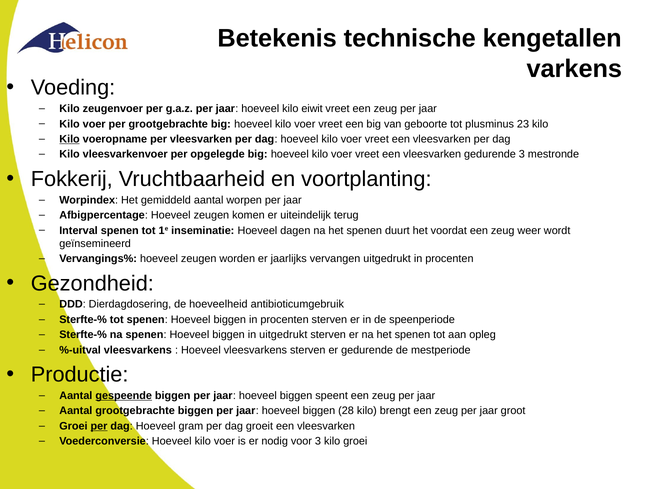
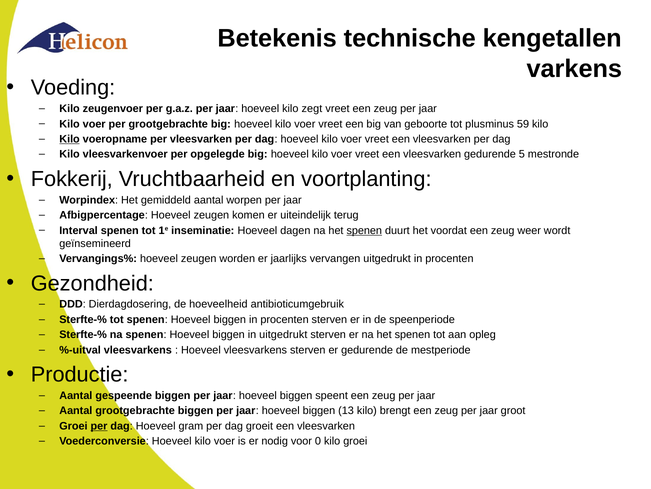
eiwit: eiwit -> zegt
23: 23 -> 59
gedurende 3: 3 -> 5
spenen at (364, 230) underline: none -> present
gespeende underline: present -> none
28: 28 -> 13
voor 3: 3 -> 0
